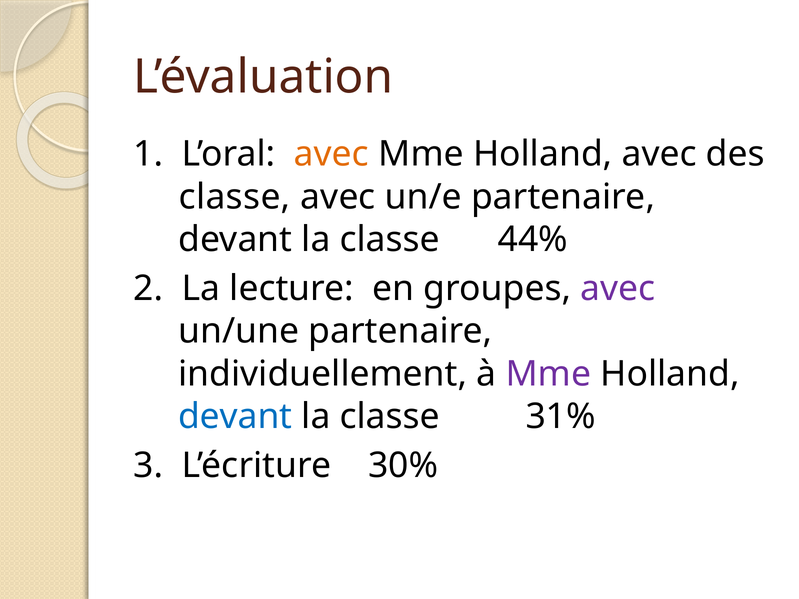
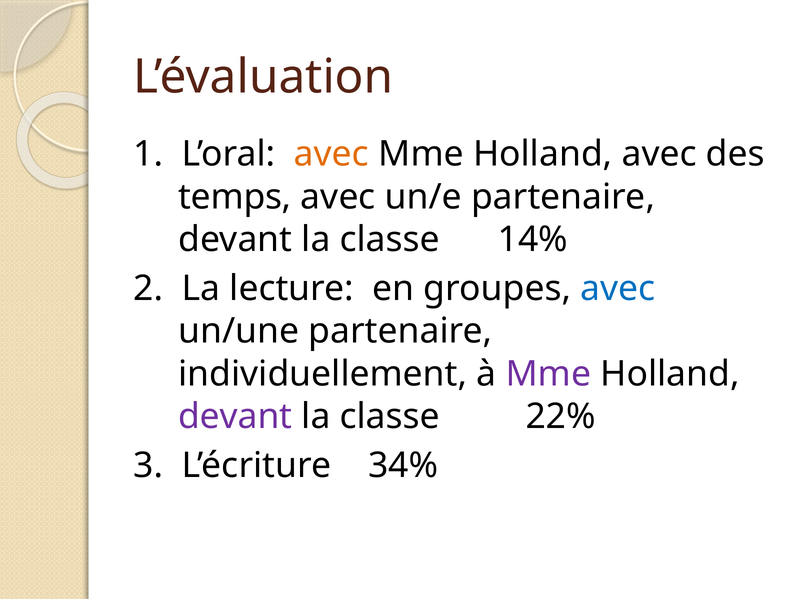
classe at (235, 197): classe -> temps
44%: 44% -> 14%
avec at (618, 289) colour: purple -> blue
devant at (235, 417) colour: blue -> purple
31%: 31% -> 22%
30%: 30% -> 34%
